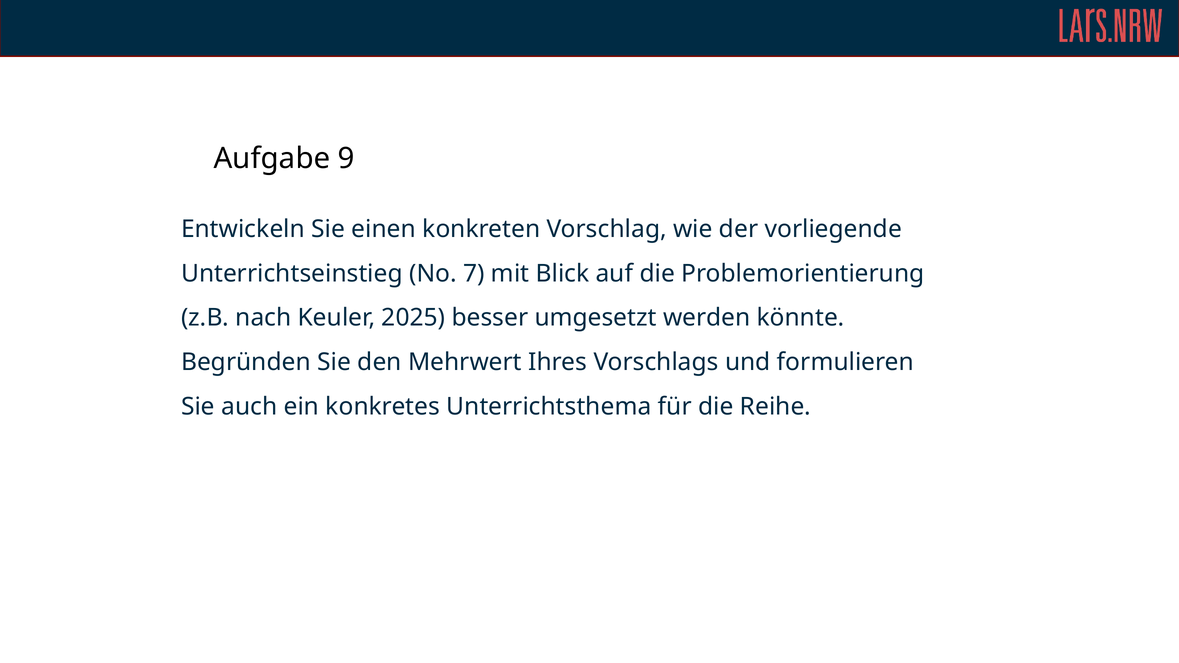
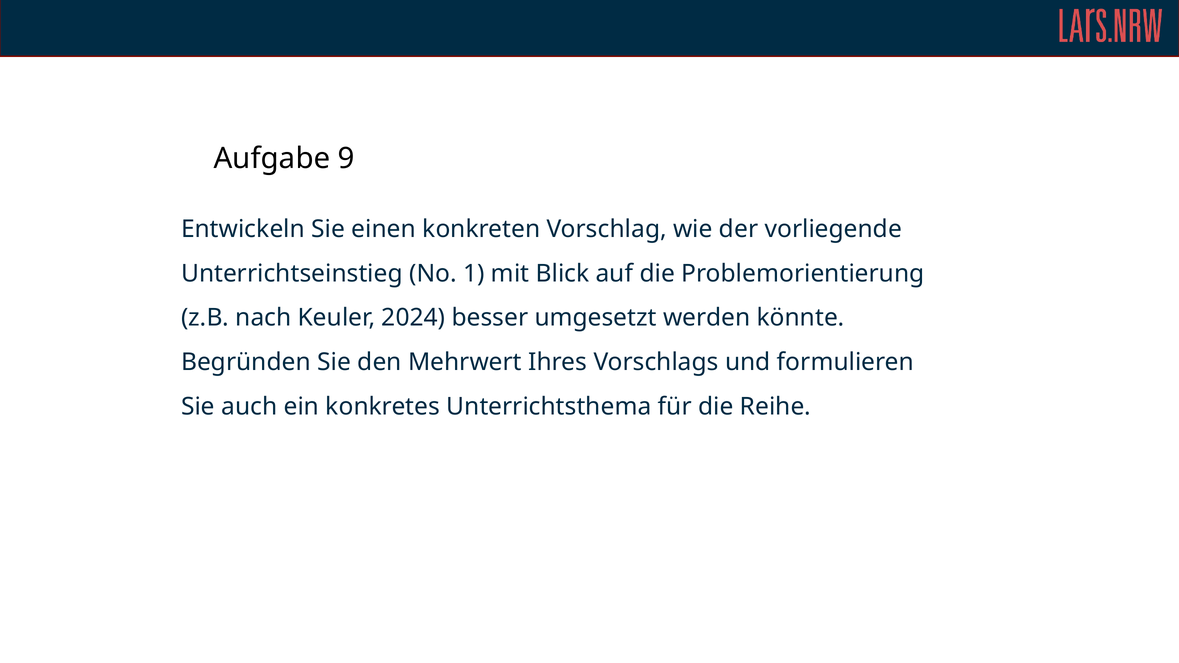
7: 7 -> 1
2025: 2025 -> 2024
